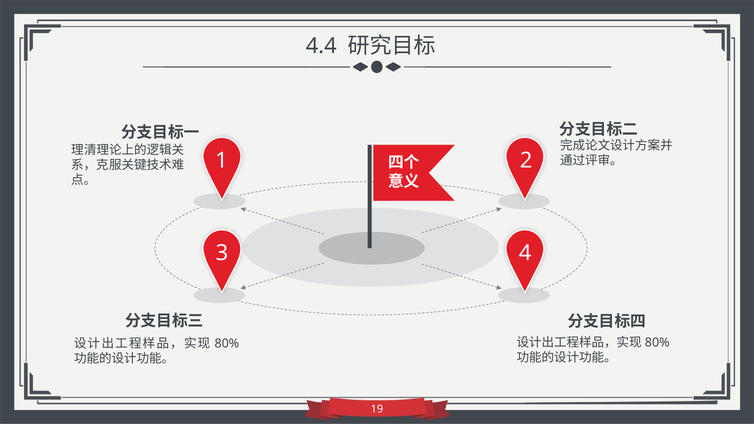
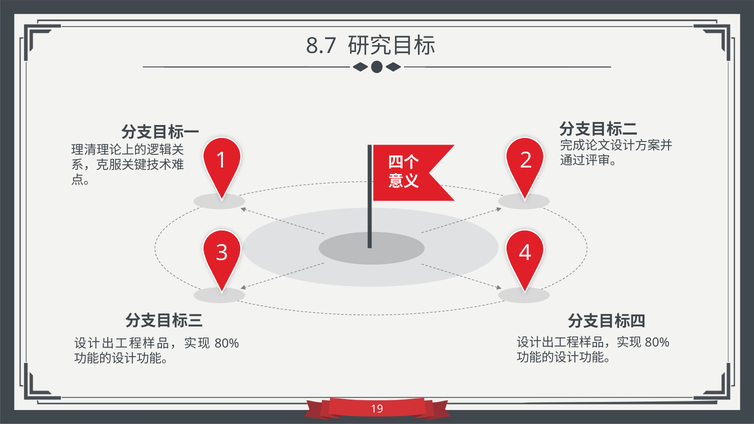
4.4: 4.4 -> 8.7
